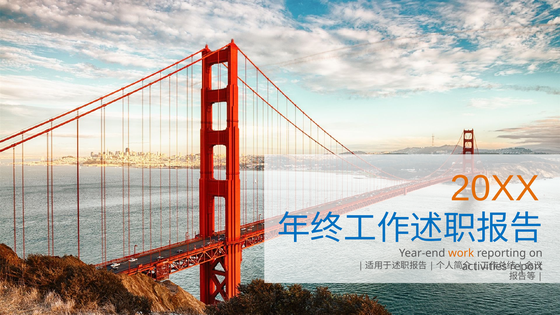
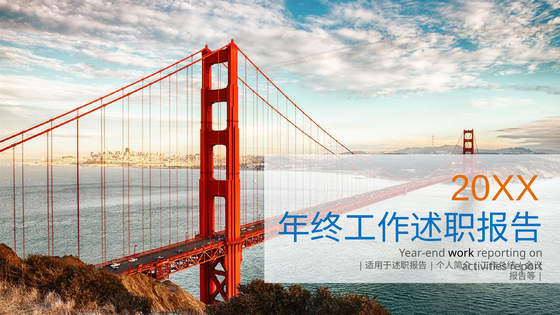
work colour: orange -> black
